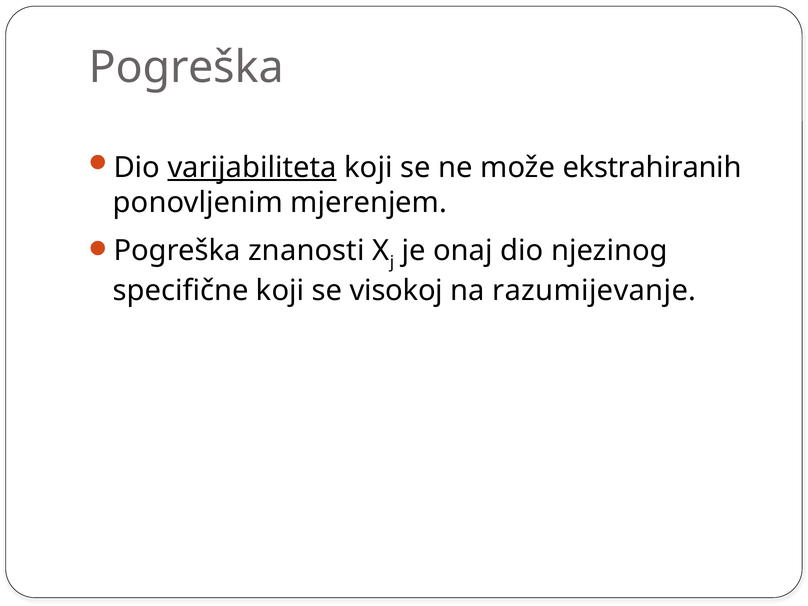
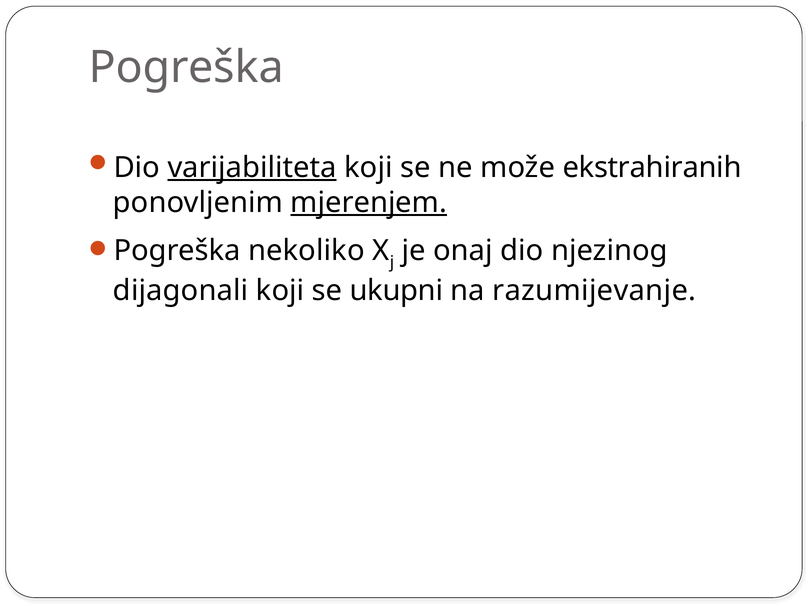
mjerenjem underline: none -> present
znanosti: znanosti -> nekoliko
specifične: specifične -> dijagonali
visokoj: visokoj -> ukupni
